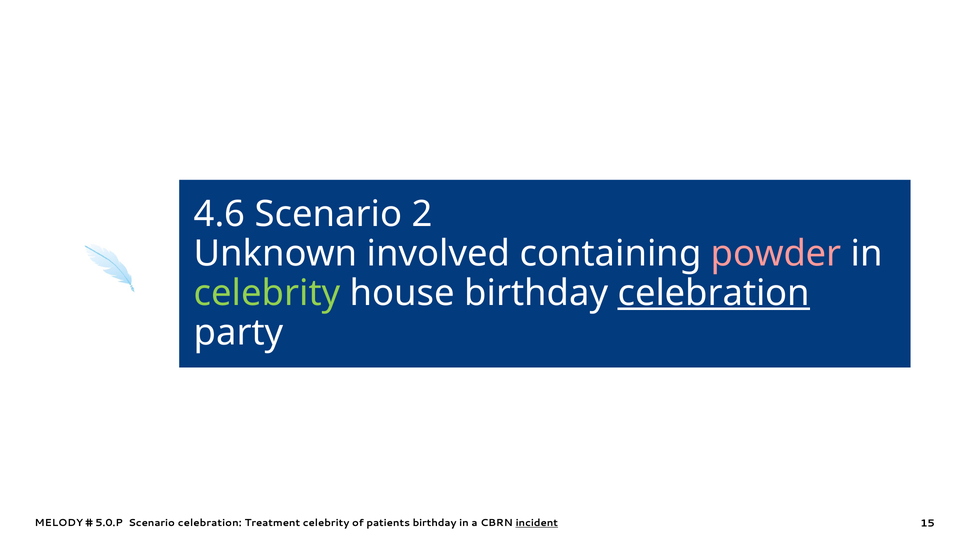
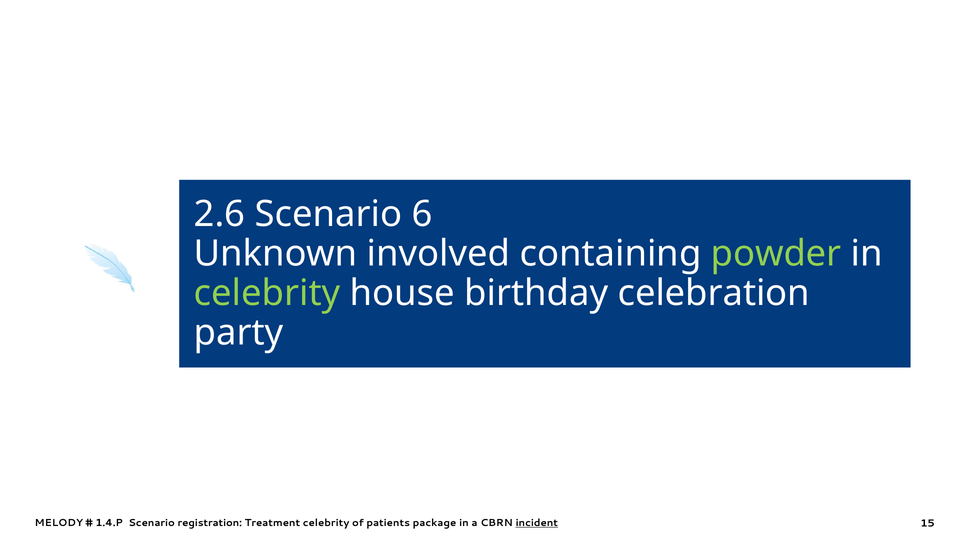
4.6: 4.6 -> 2.6
2: 2 -> 6
powder colour: pink -> light green
celebration at (714, 293) underline: present -> none
5.0.P: 5.0.P -> 1.4.P
Scenario celebration: celebration -> registration
patients birthday: birthday -> package
